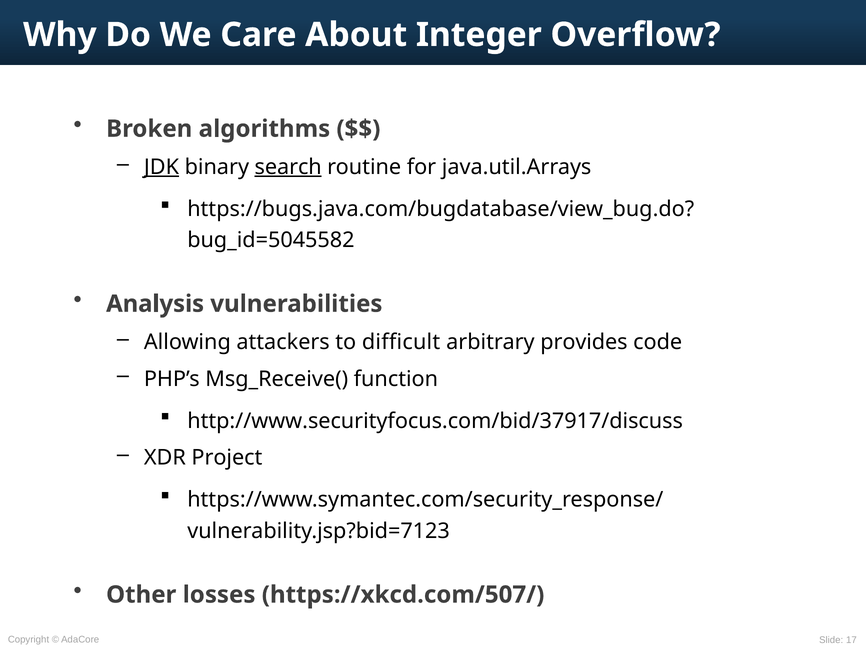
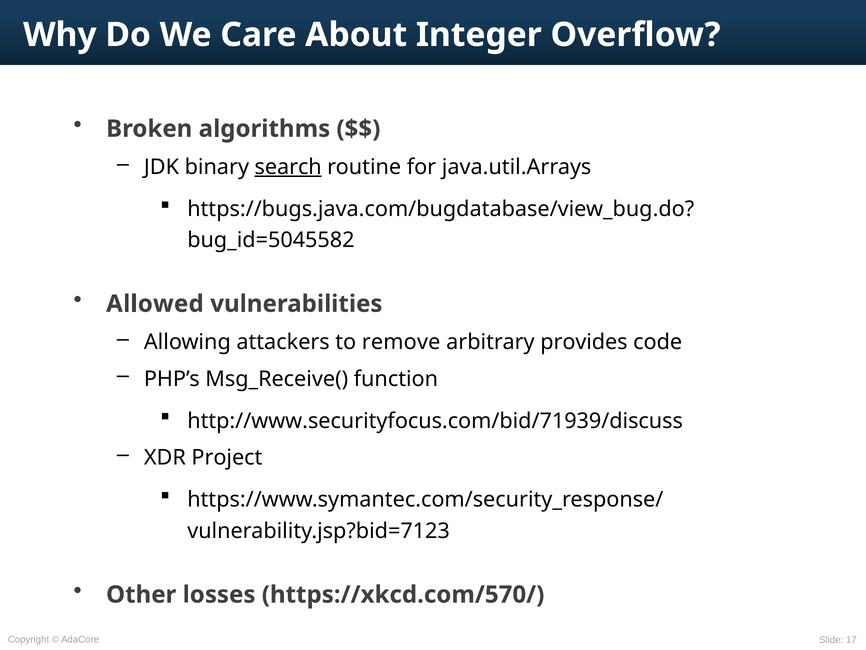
JDK underline: present -> none
Analysis: Analysis -> Allowed
difficult: difficult -> remove
http://www.securityfocus.com/bid/37917/discuss: http://www.securityfocus.com/bid/37917/discuss -> http://www.securityfocus.com/bid/71939/discuss
https://xkcd.com/507/: https://xkcd.com/507/ -> https://xkcd.com/570/
